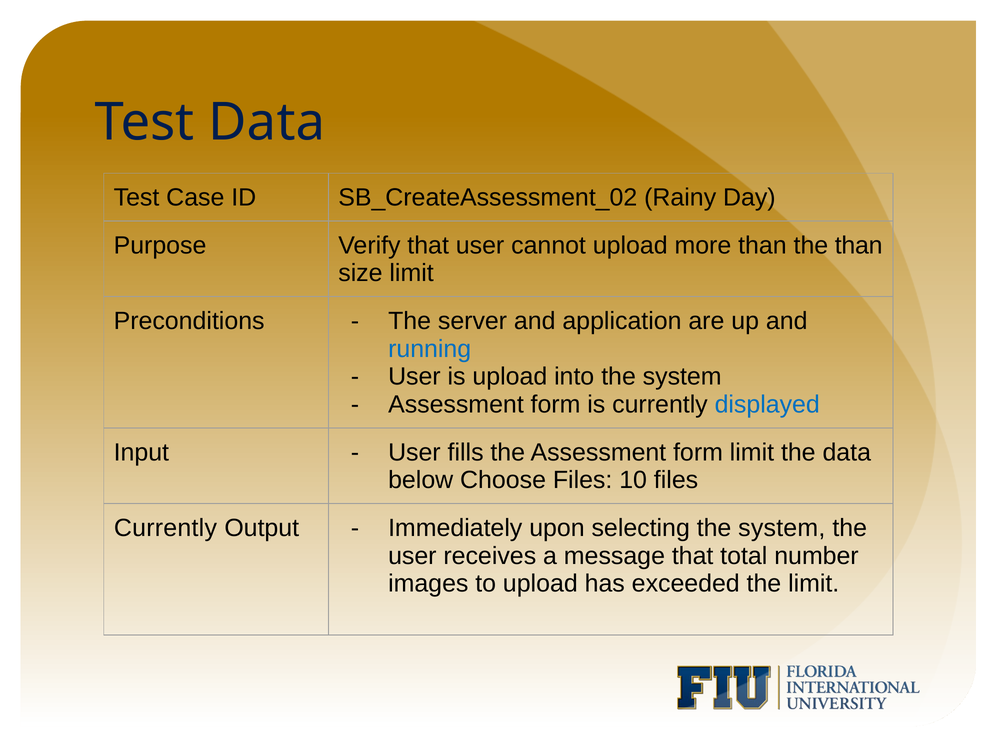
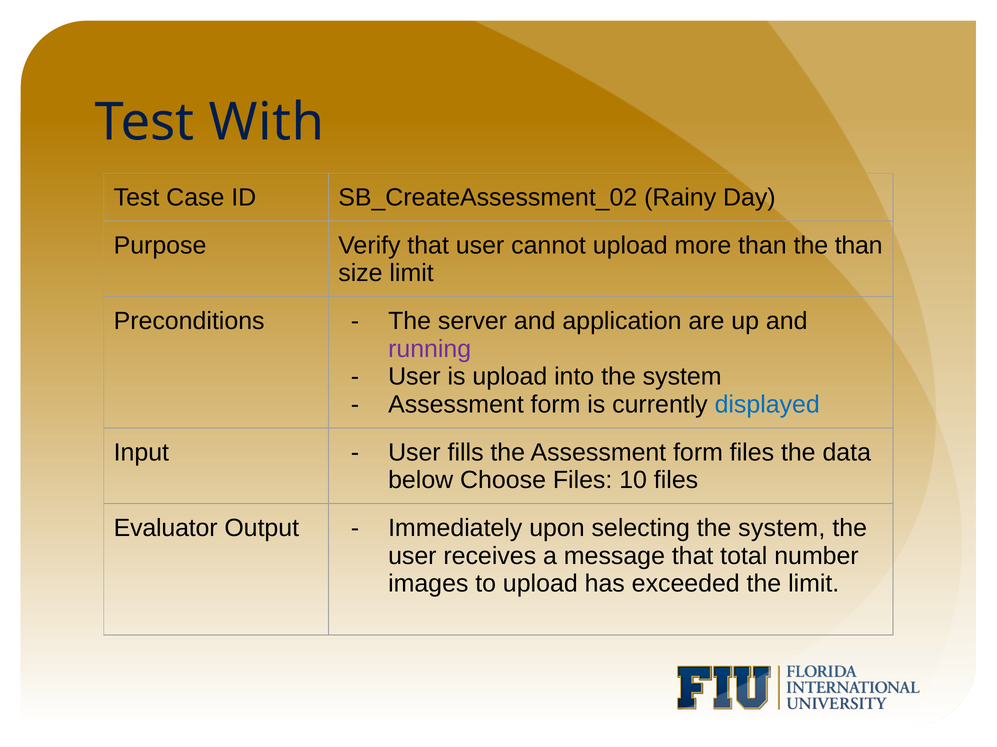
Test Data: Data -> With
running colour: blue -> purple
form limit: limit -> files
Currently at (165, 529): Currently -> Evaluator
